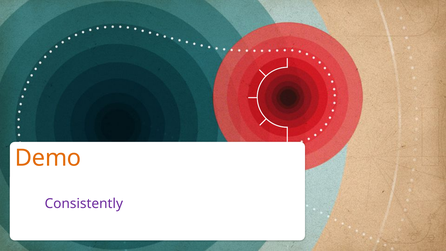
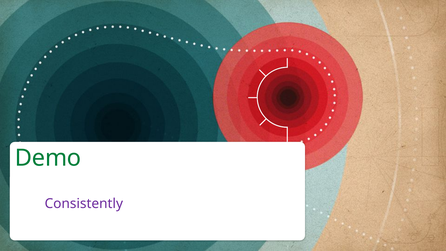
Demo colour: orange -> green
